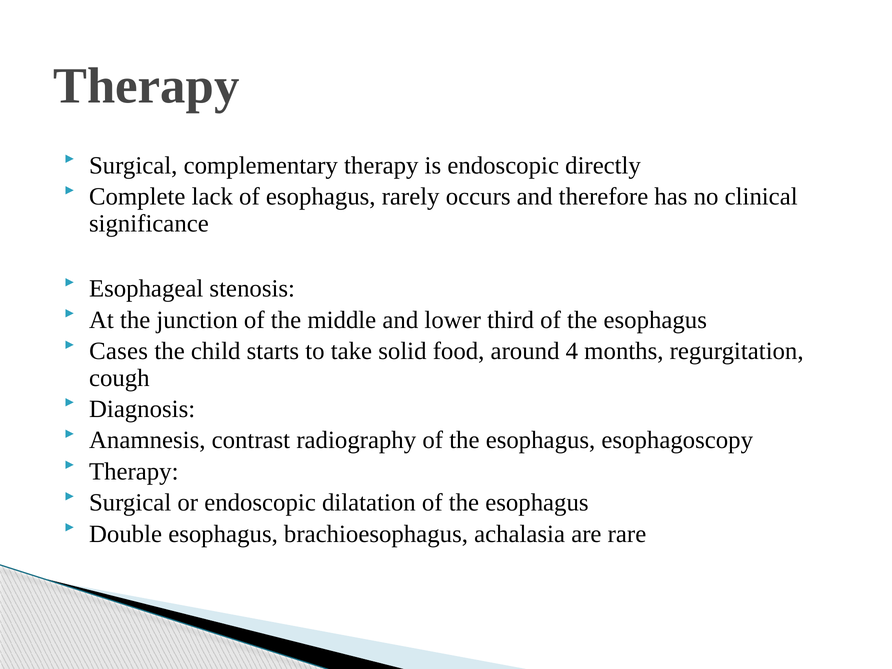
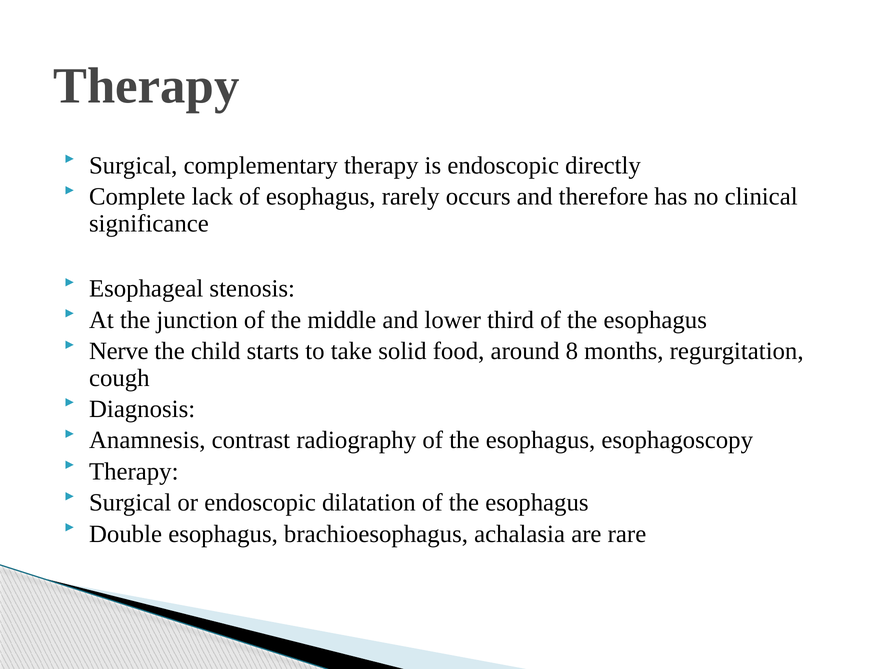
Cases: Cases -> Nerve
4: 4 -> 8
